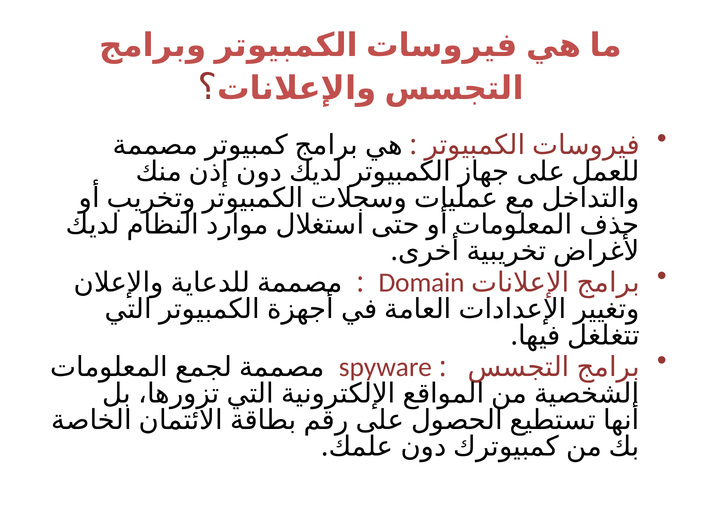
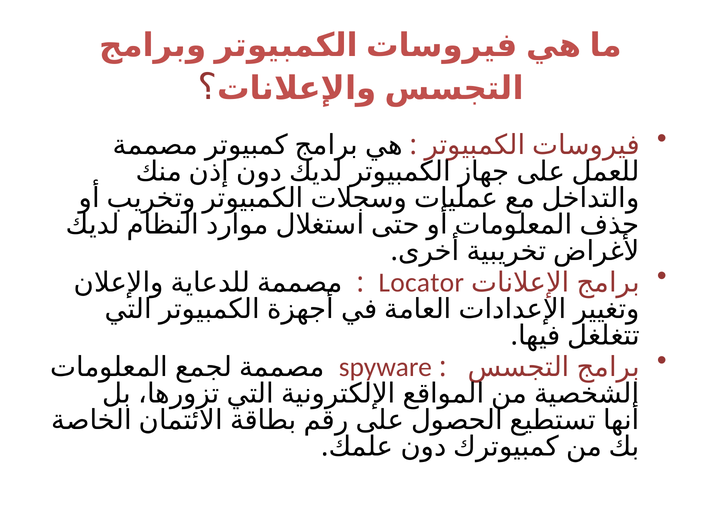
Domain: Domain -> Locator
